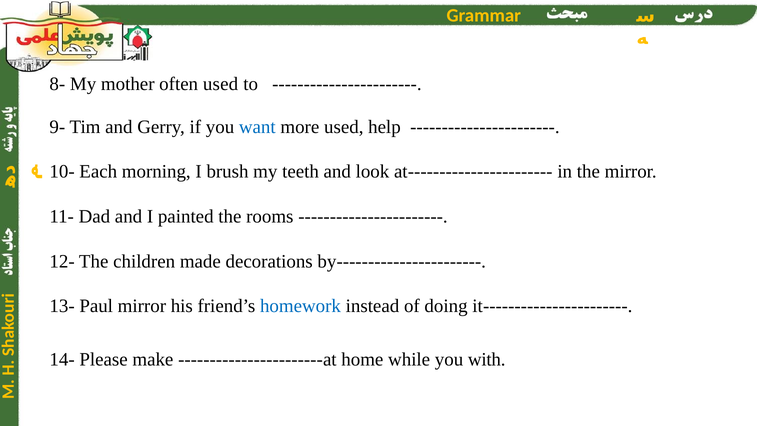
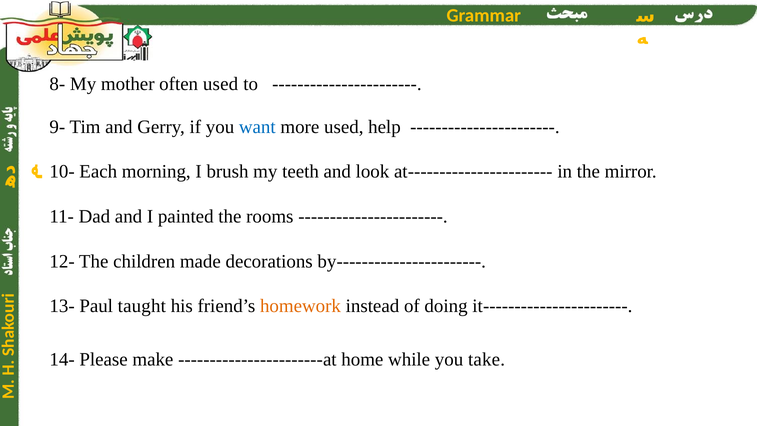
Paul mirror: mirror -> taught
homework colour: blue -> orange
with: with -> take
